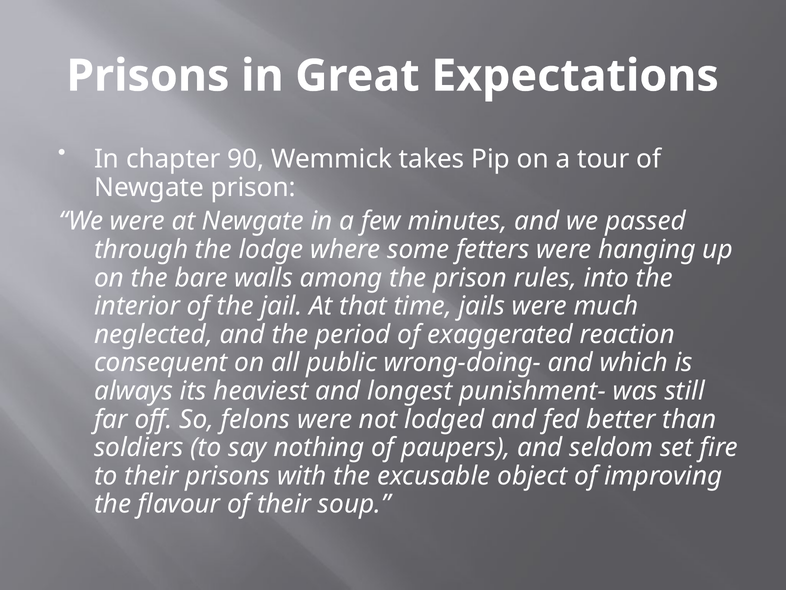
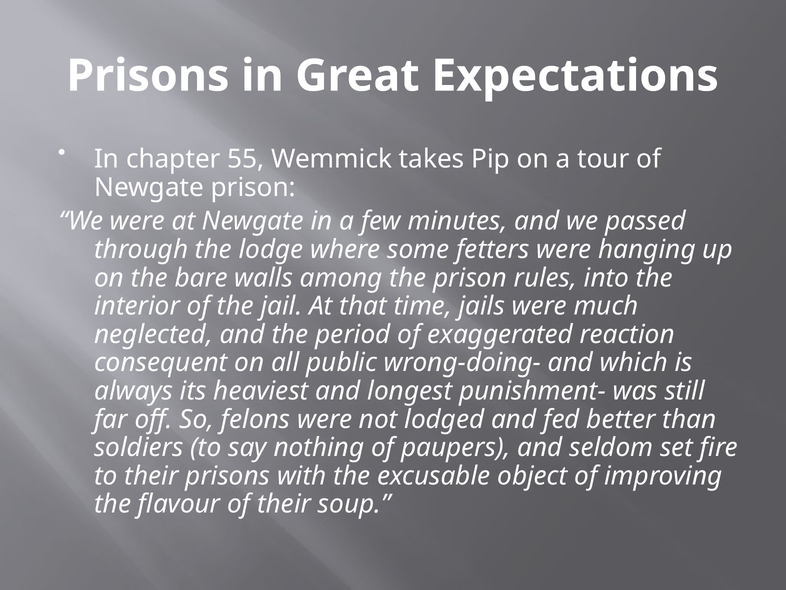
90: 90 -> 55
